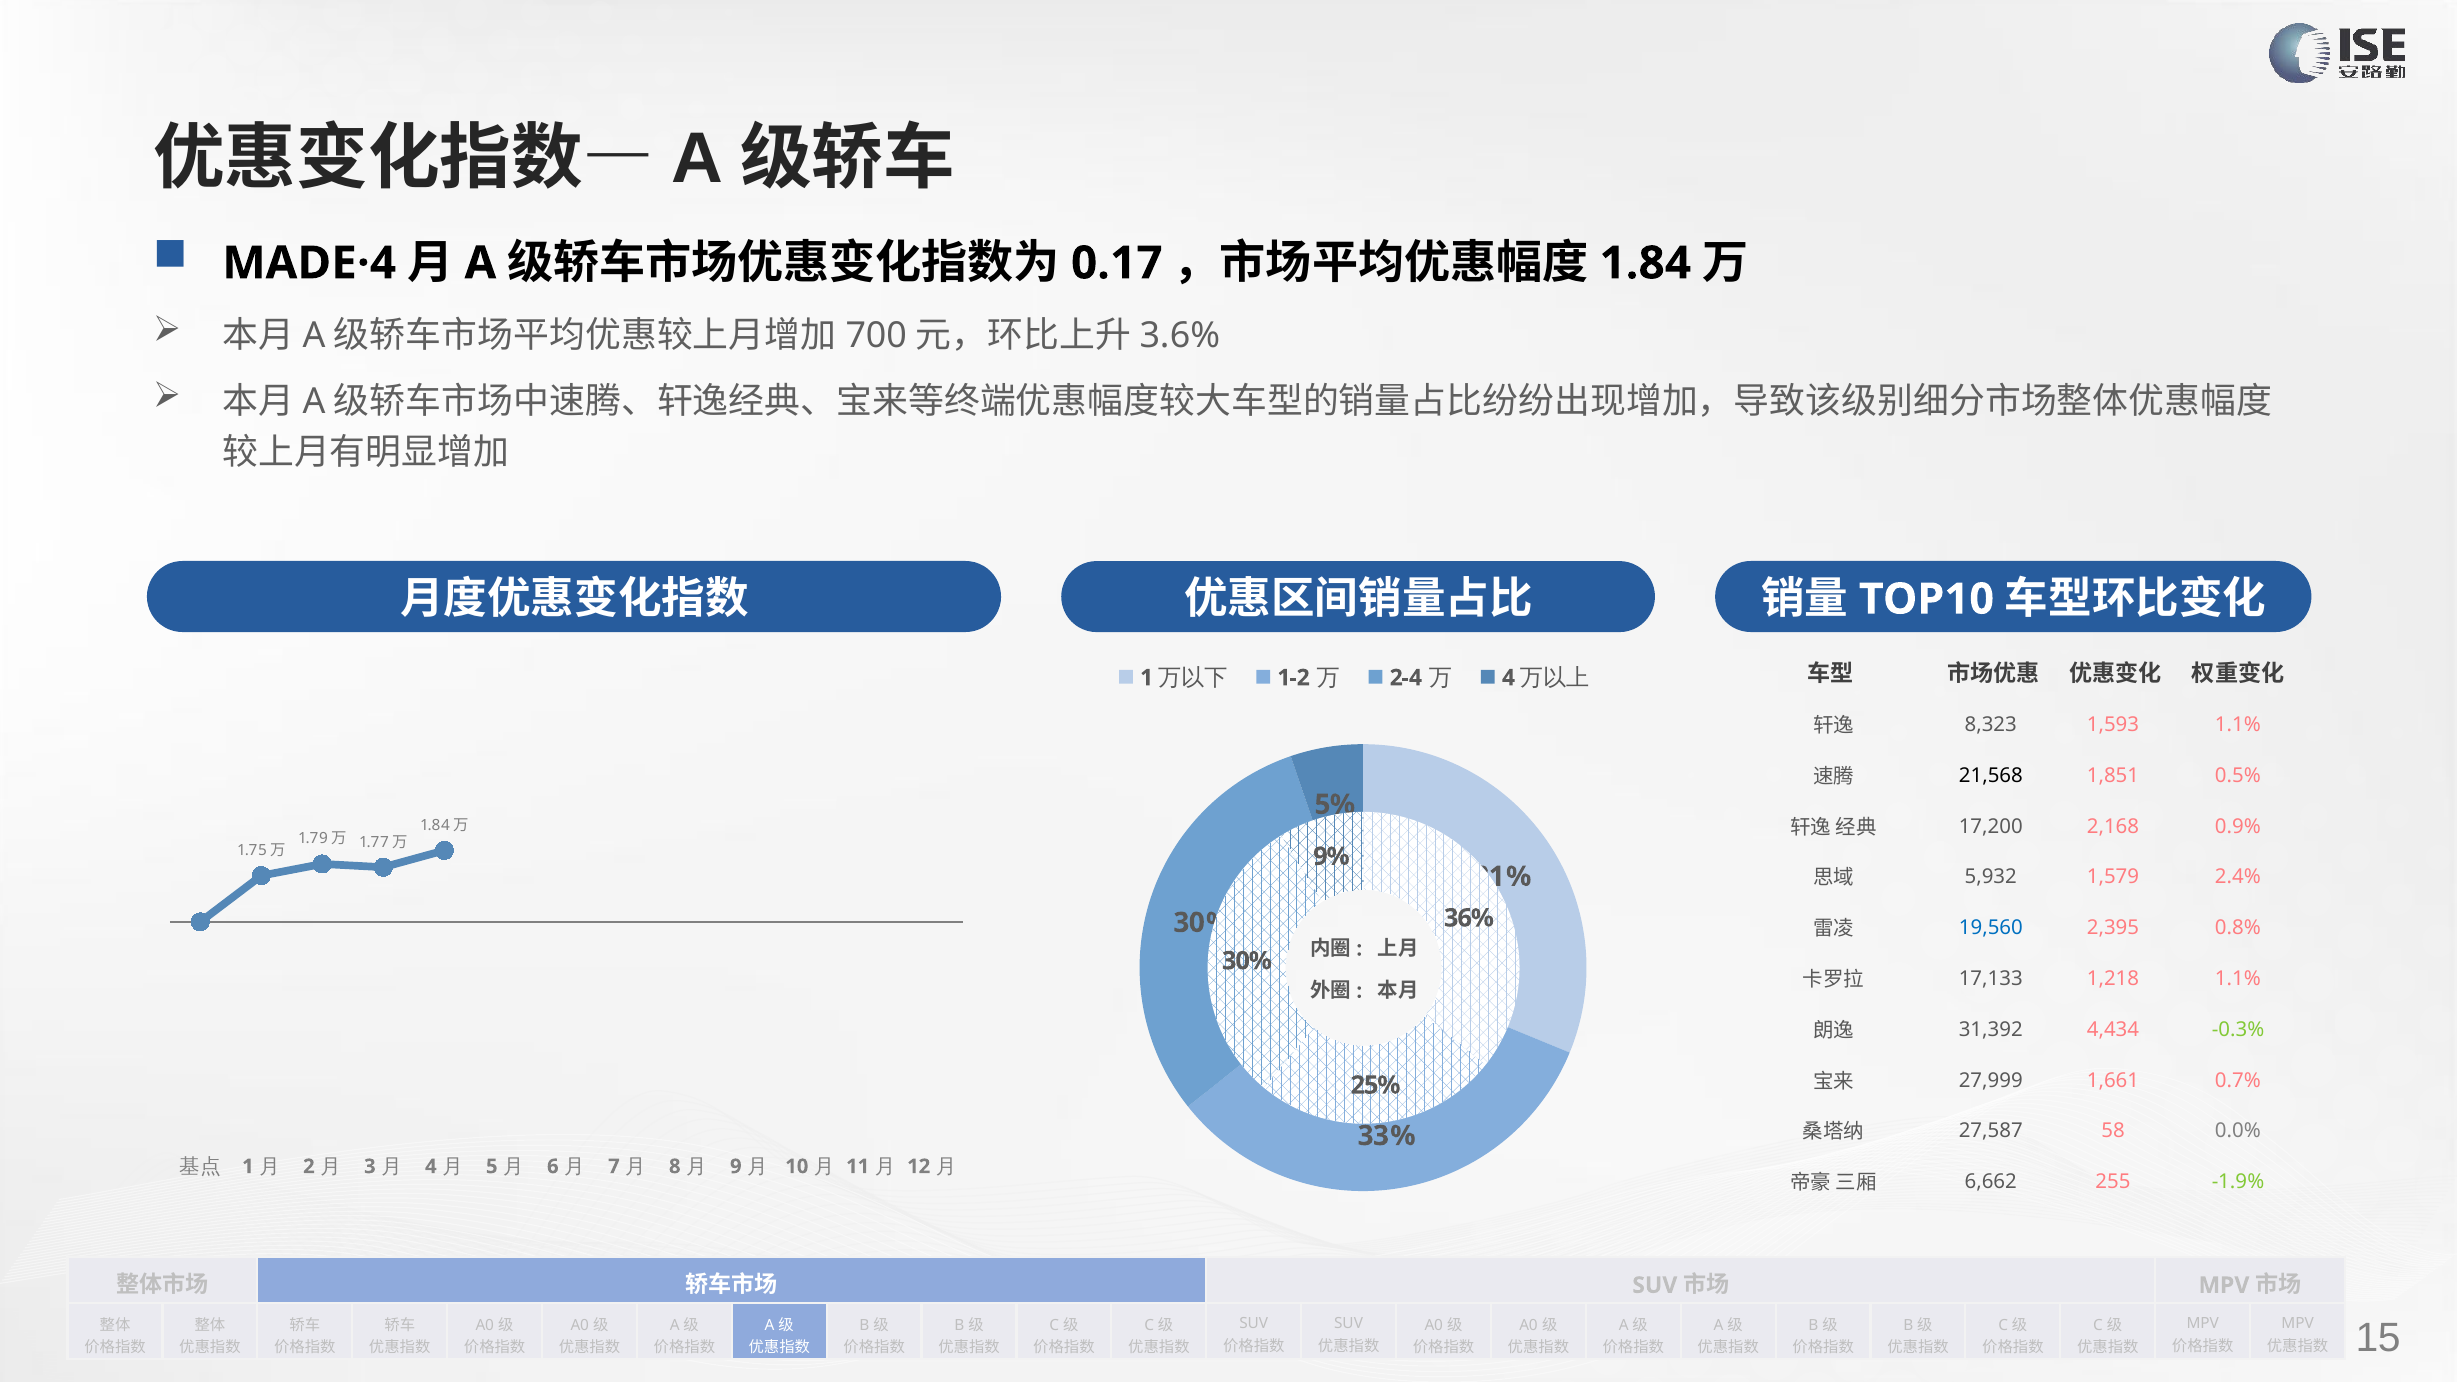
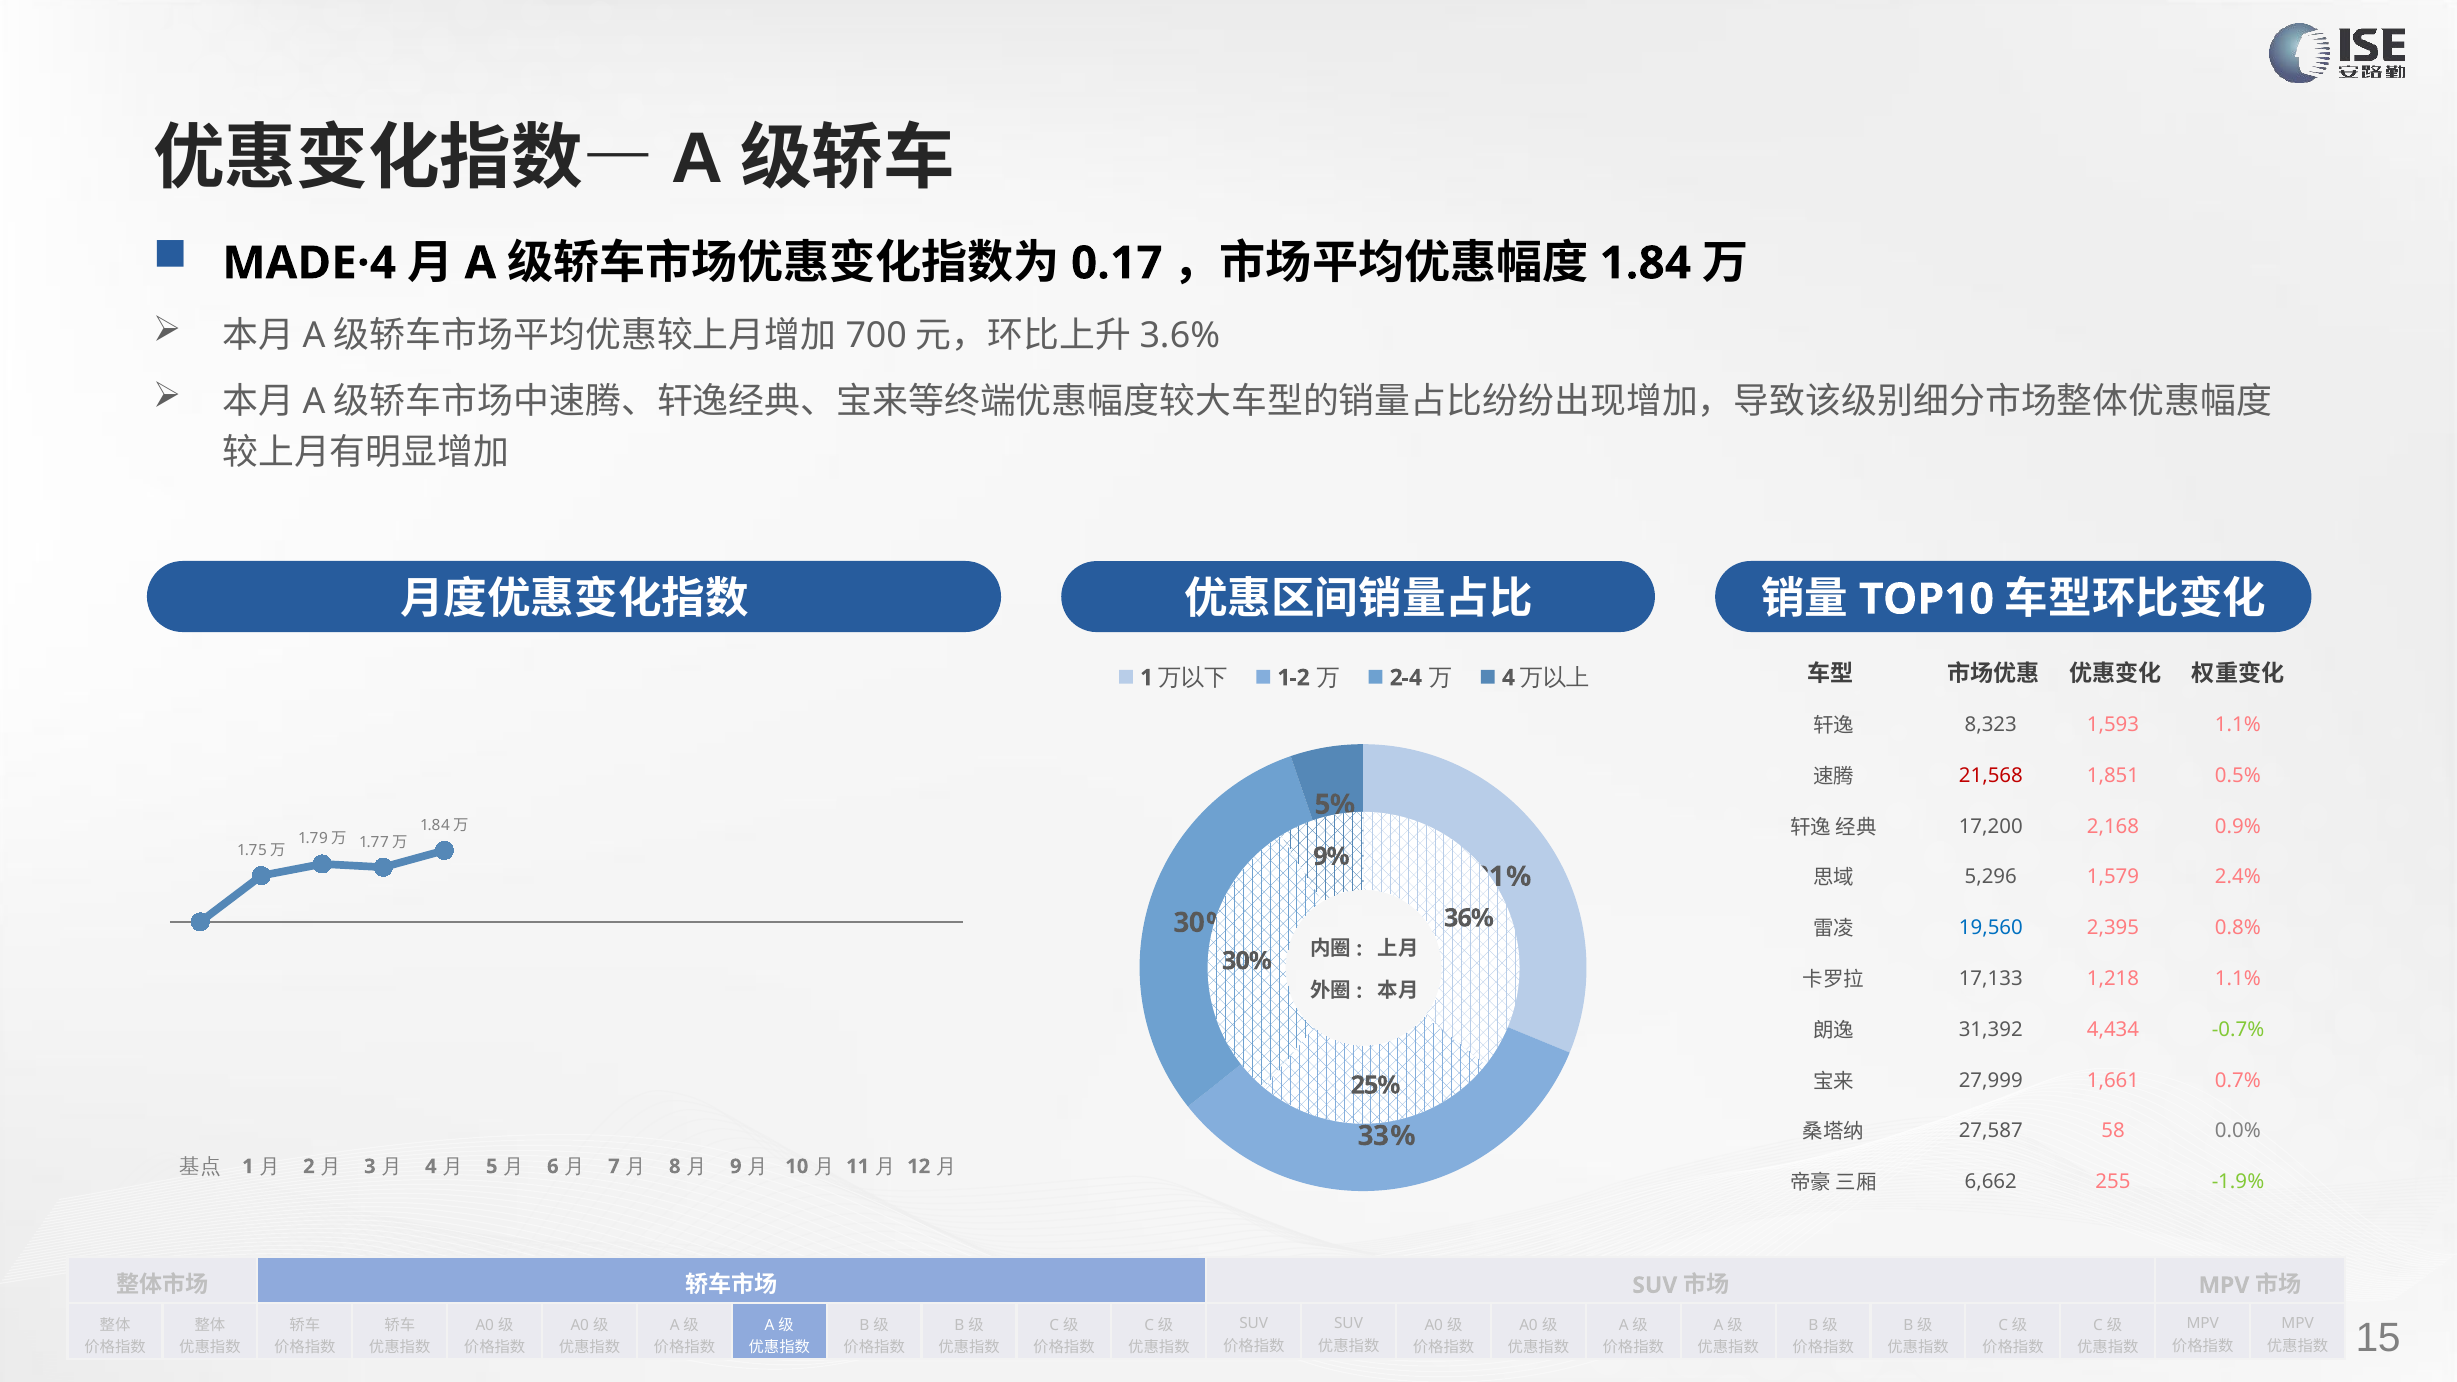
21,568 colour: black -> red
5,932: 5,932 -> 5,296
-0.3%: -0.3% -> -0.7%
